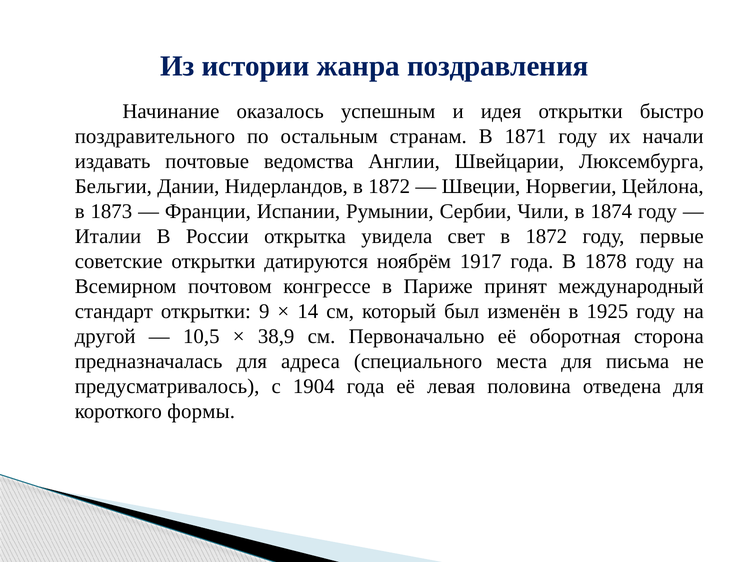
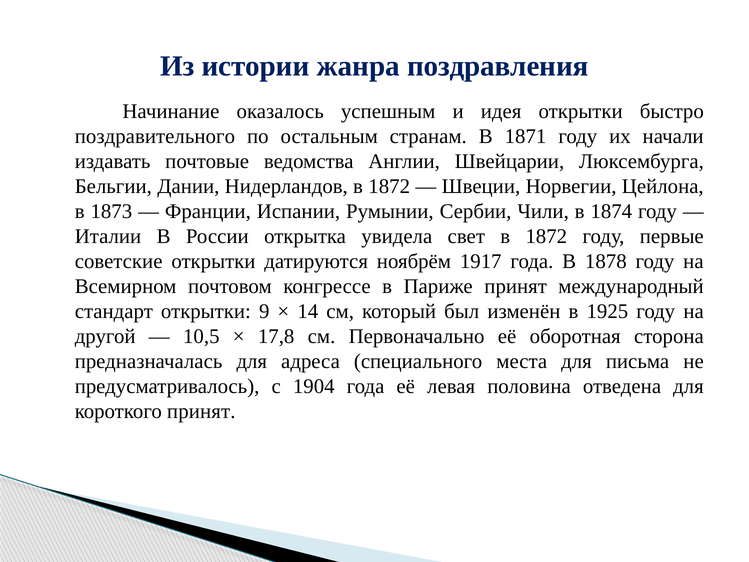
38,9: 38,9 -> 17,8
короткого формы: формы -> принят
